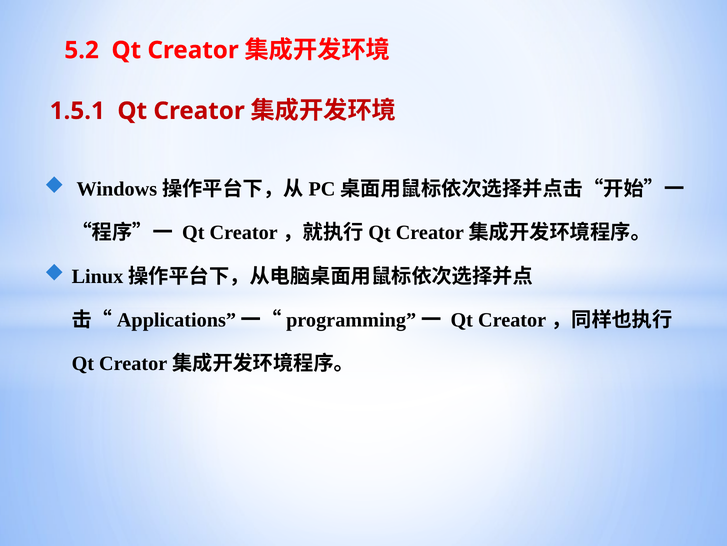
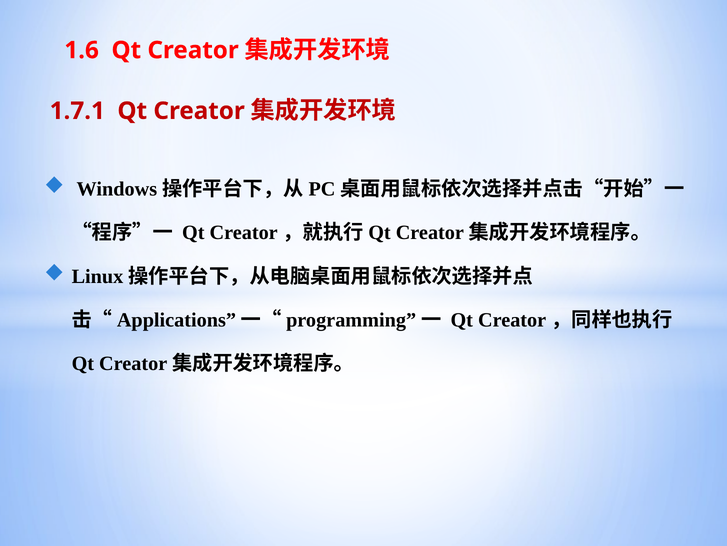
5.2: 5.2 -> 1.6
1.5.1: 1.5.1 -> 1.7.1
